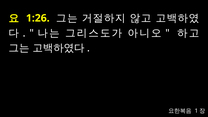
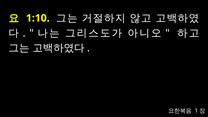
1:26: 1:26 -> 1:10
